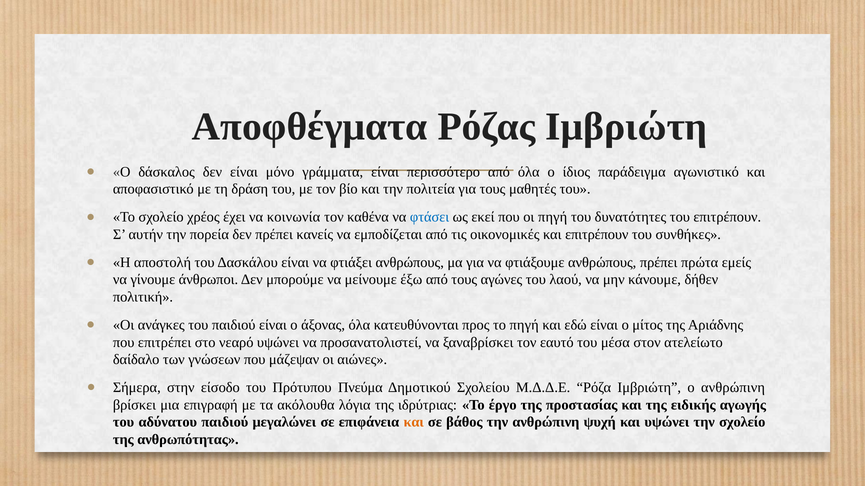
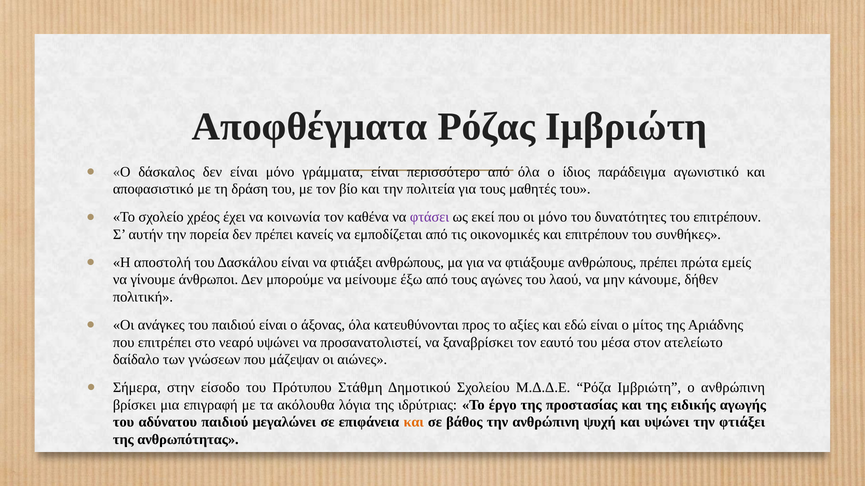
φτάσει colour: blue -> purple
οι πηγή: πηγή -> μόνο
το πηγή: πηγή -> αξίες
Πνεύμα: Πνεύμα -> Στάθμη
την σχολείο: σχολείο -> φτιάξει
